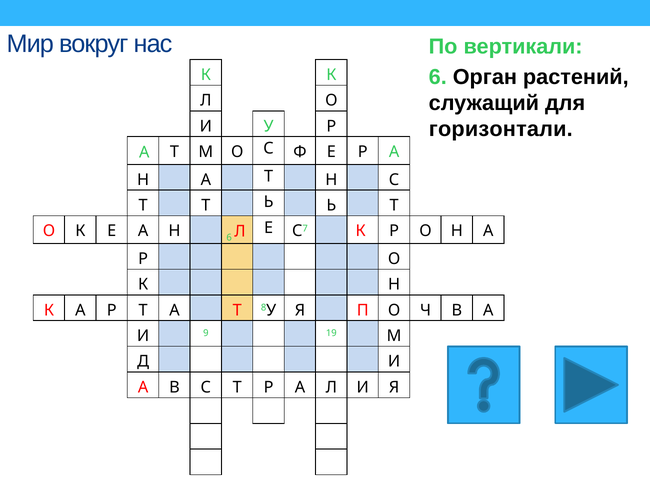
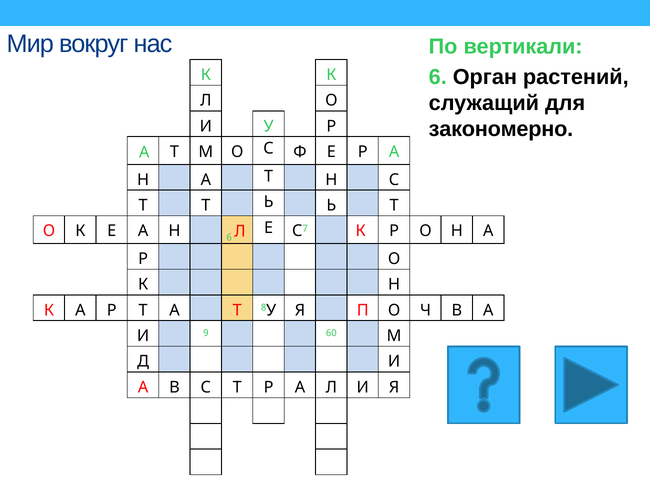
горизонтали: горизонтали -> закономерно
19: 19 -> 60
